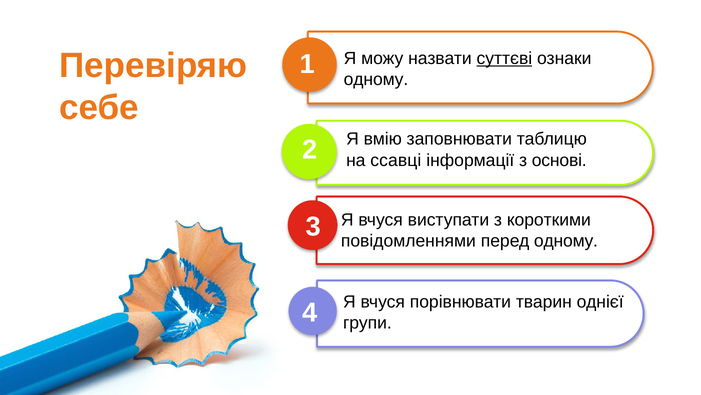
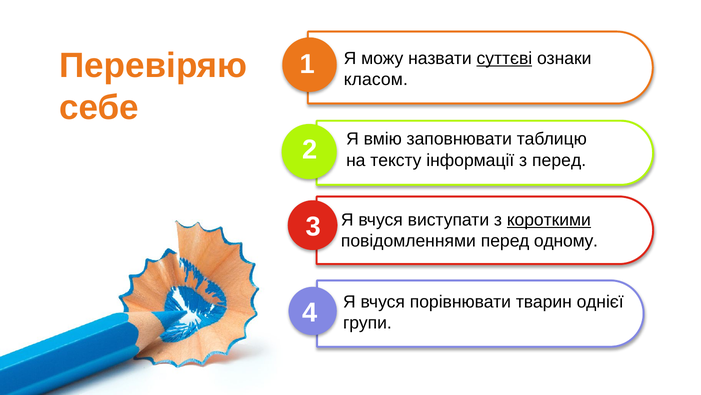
одному at (376, 79): одному -> класом
ссавці: ссавці -> тексту
з основі: основі -> перед
короткими underline: none -> present
